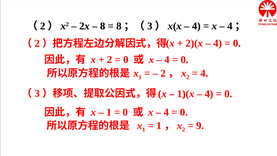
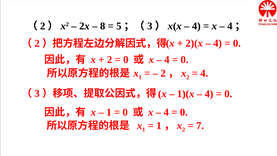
8 at (119, 26): 8 -> 5
9: 9 -> 7
